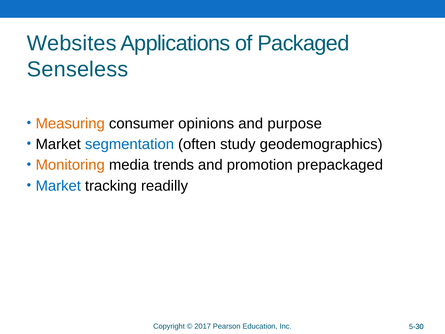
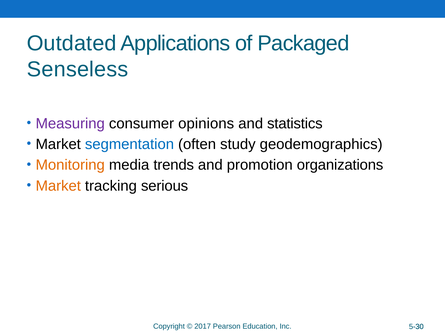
Websites: Websites -> Outdated
Measuring colour: orange -> purple
purpose: purpose -> statistics
prepackaged: prepackaged -> organizations
Market at (58, 186) colour: blue -> orange
readilly: readilly -> serious
